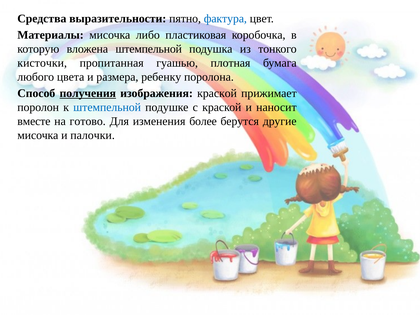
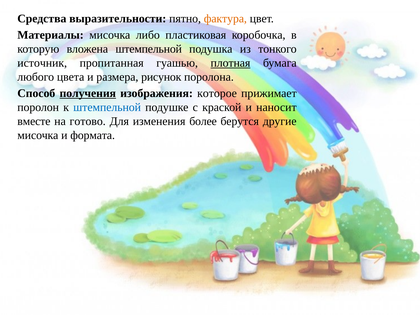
фактура colour: blue -> orange
кисточки: кисточки -> источник
плотная underline: none -> present
ребенку: ребенку -> рисунок
изображения краской: краской -> которое
палочки: палочки -> формата
